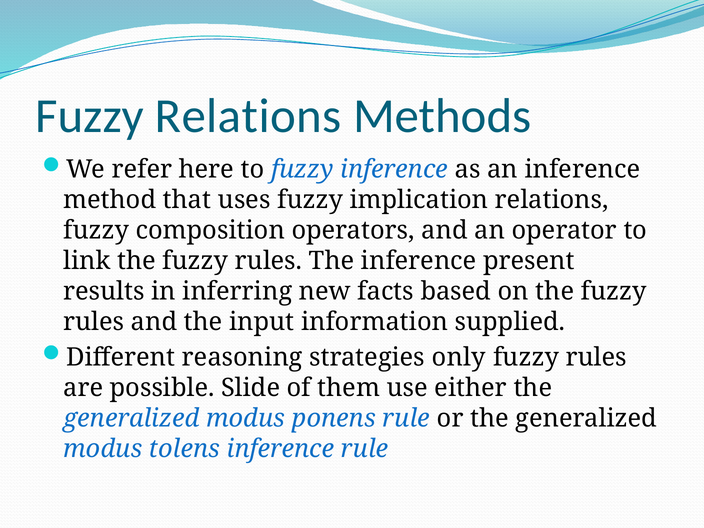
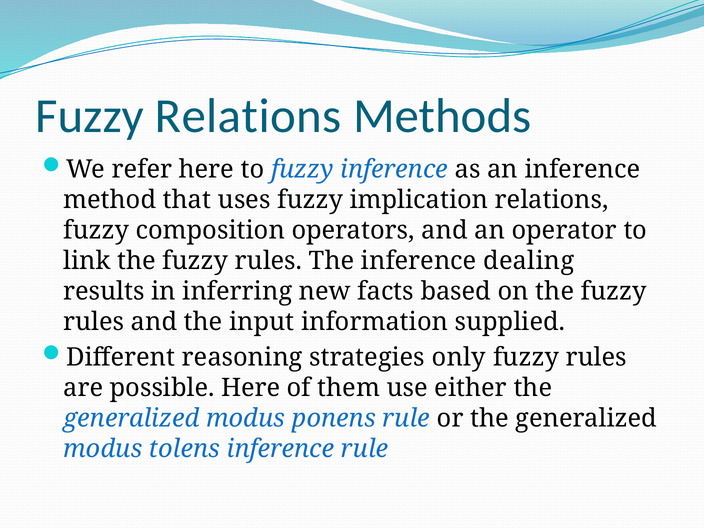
present: present -> dealing
possible Slide: Slide -> Here
